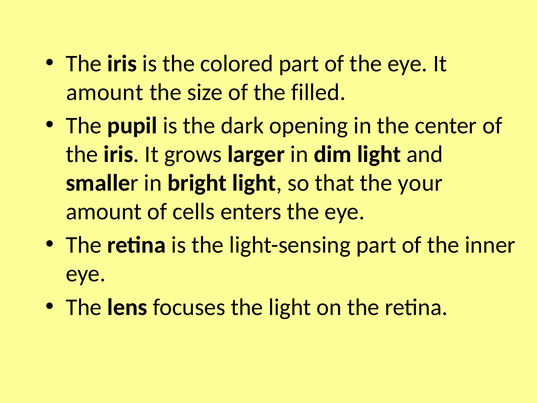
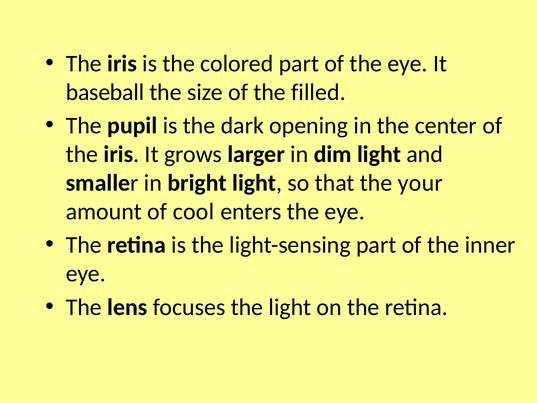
amount at (105, 92): amount -> baseball
cells: cells -> cool
